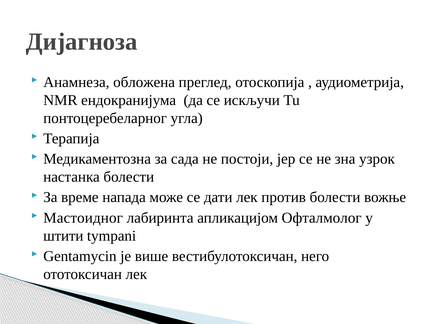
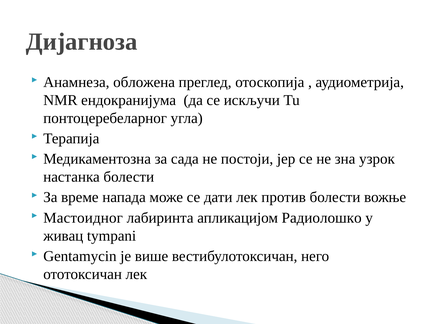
Офталмолог: Офталмолог -> Радиолошко
штити: штити -> живац
